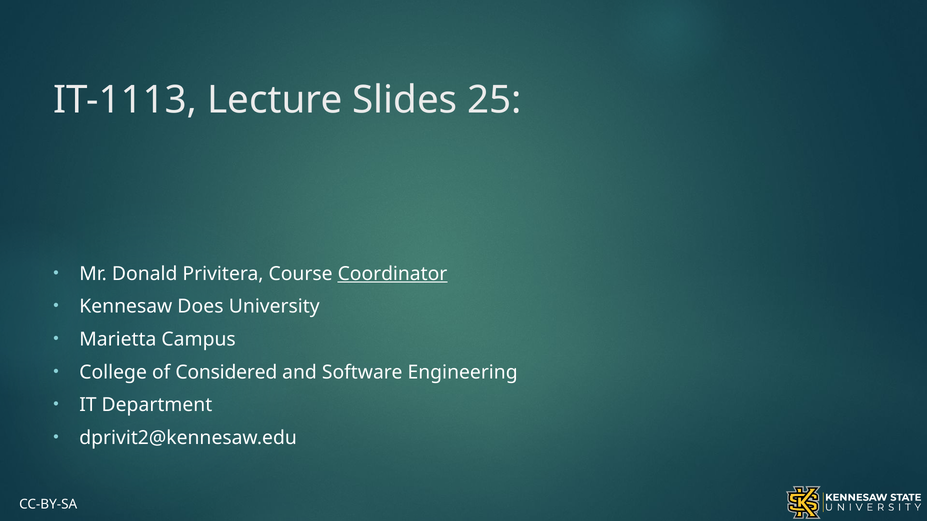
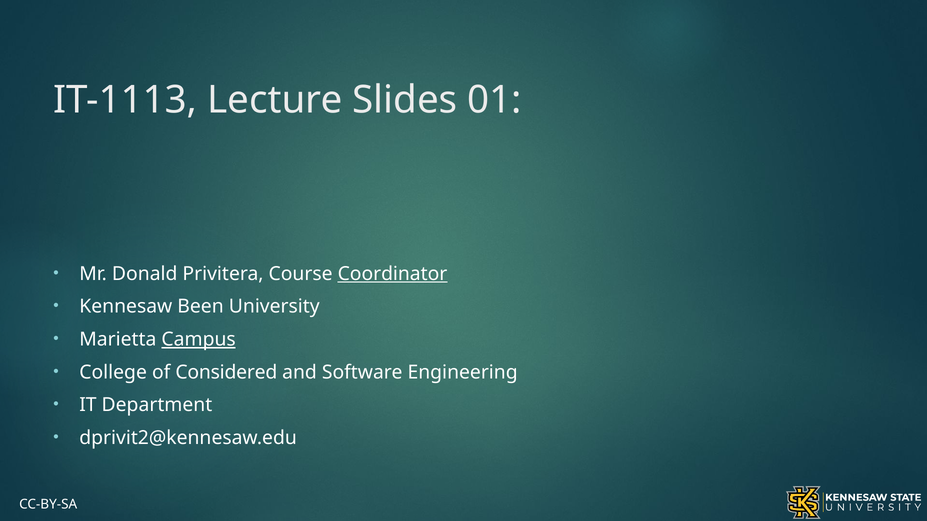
25: 25 -> 01
Does: Does -> Been
Campus underline: none -> present
